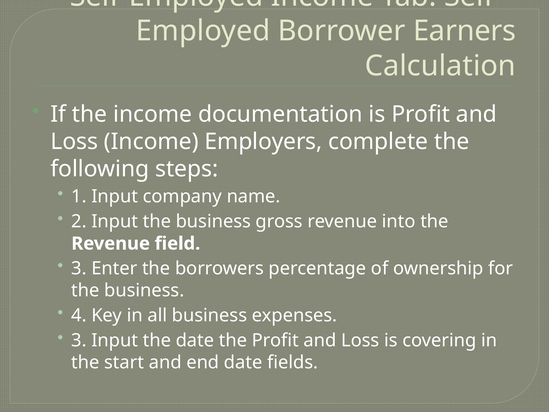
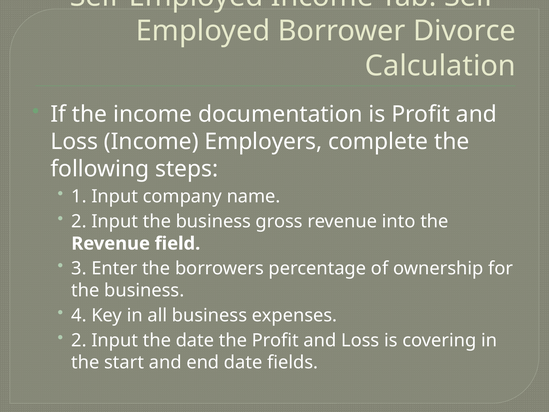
Earners: Earners -> Divorce
3 at (79, 340): 3 -> 2
